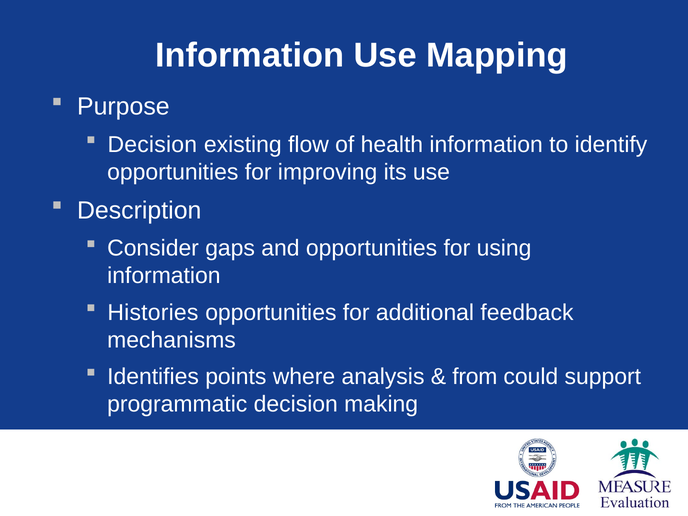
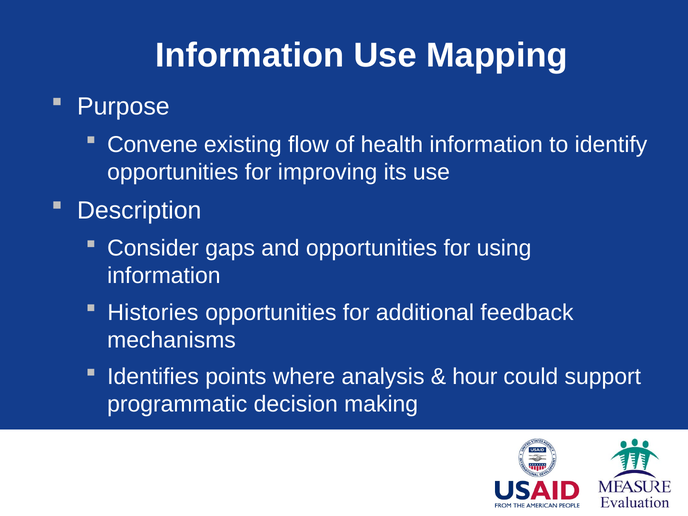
Decision at (152, 144): Decision -> Convene
from: from -> hour
